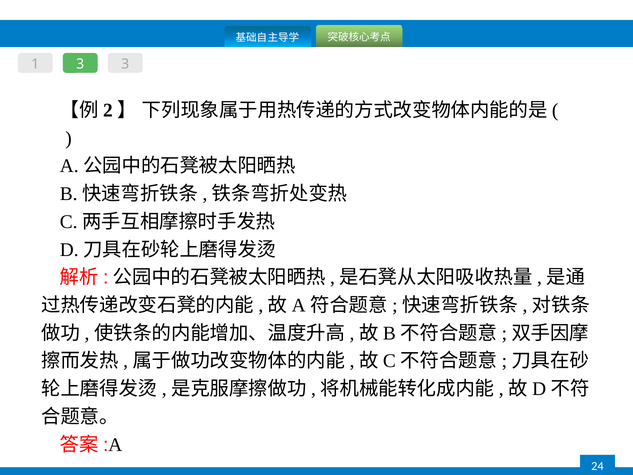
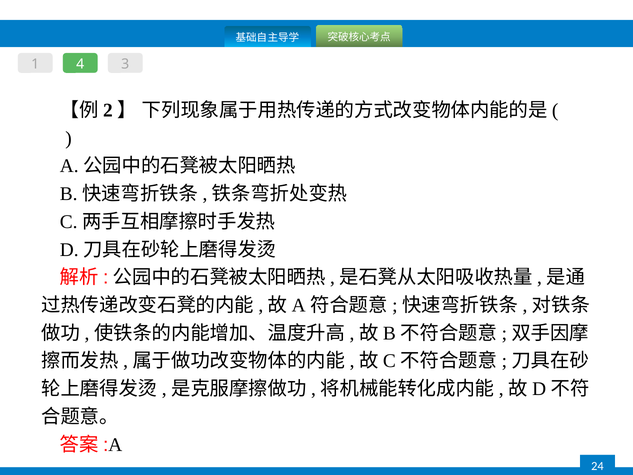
1 3: 3 -> 4
